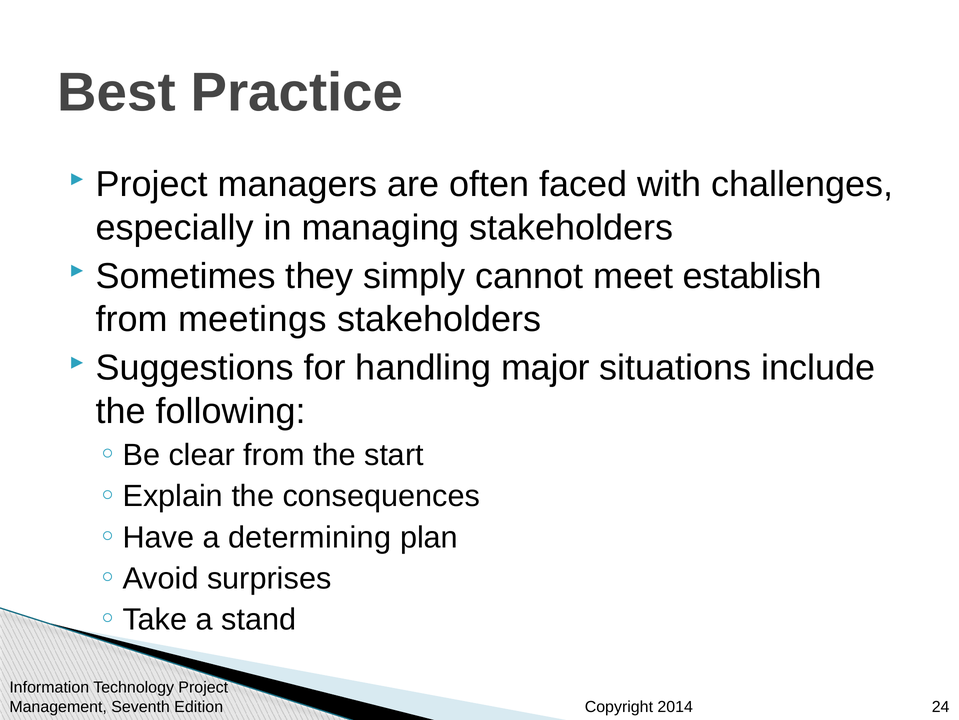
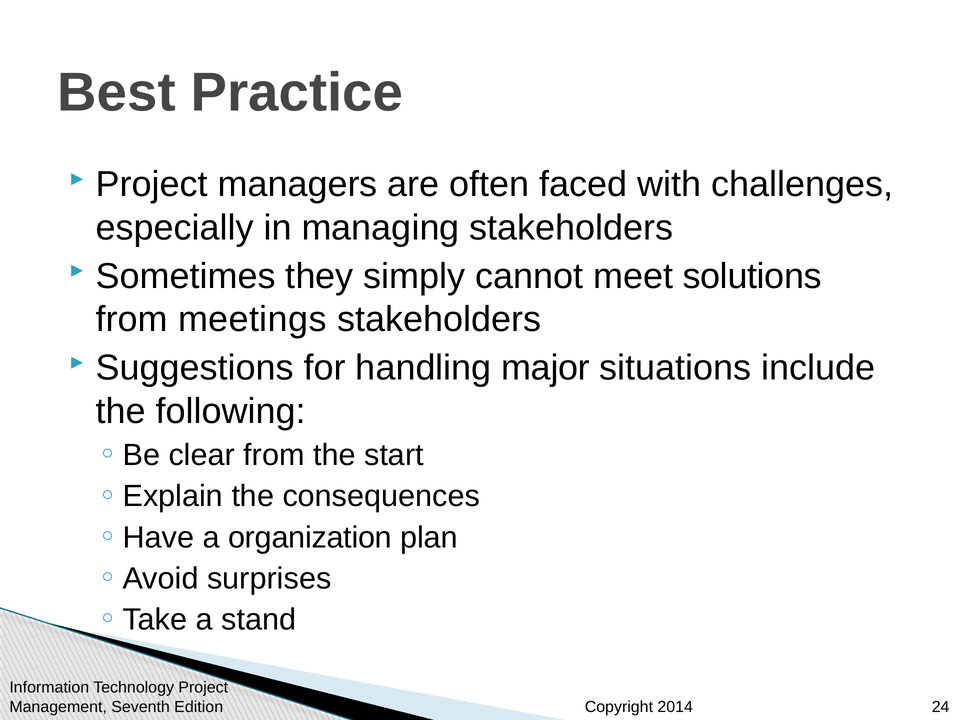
establish: establish -> solutions
determining: determining -> organization
